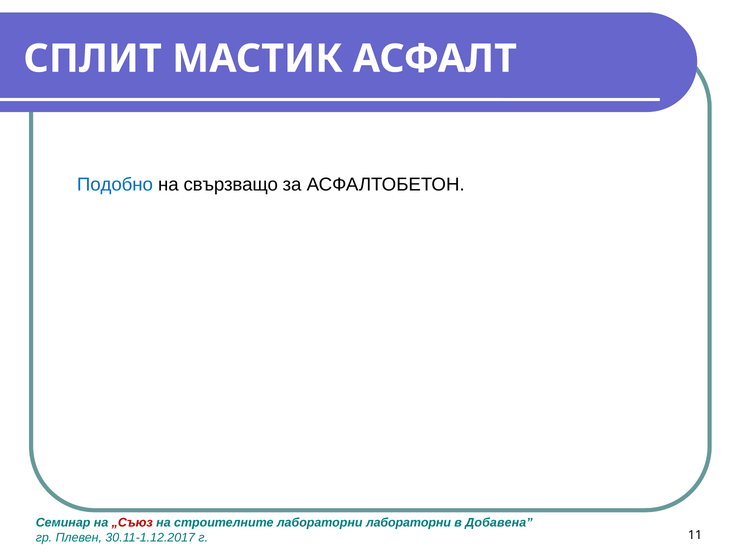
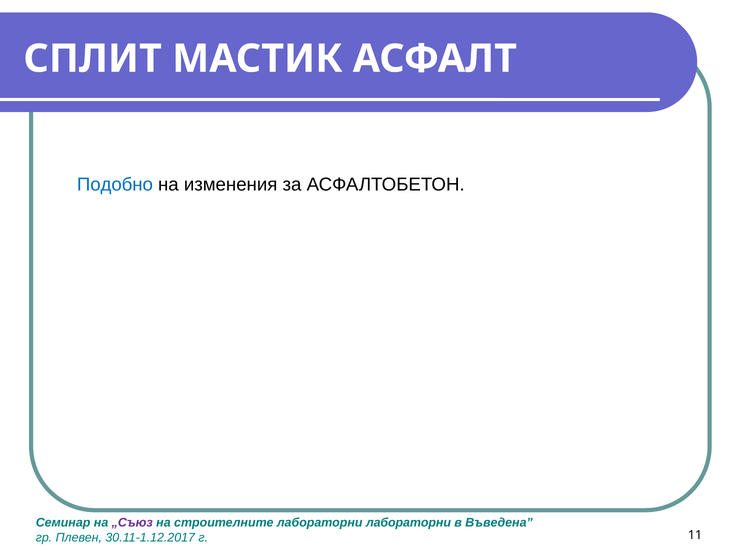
свързващо: свързващо -> изменения
„Съюз colour: red -> purple
Добавена: Добавена -> Въведена
